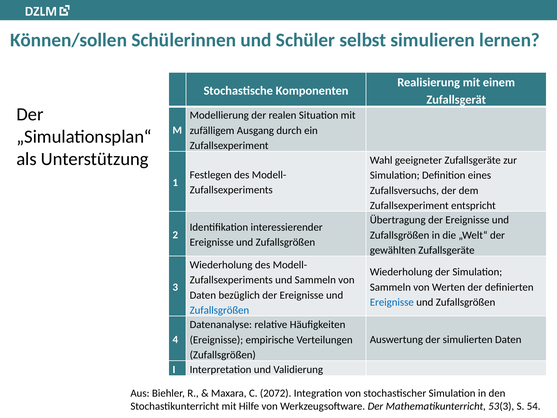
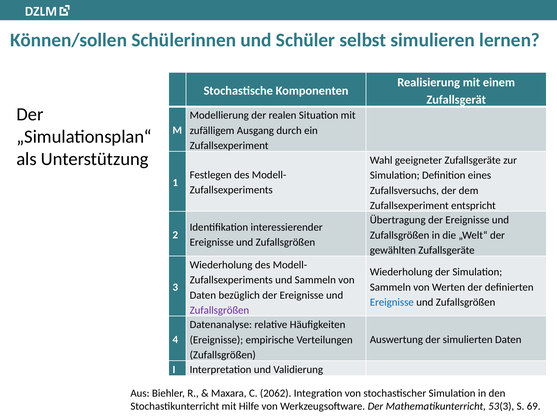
Zufallsgrößen at (219, 310) colour: blue -> purple
2072: 2072 -> 2062
54: 54 -> 69
